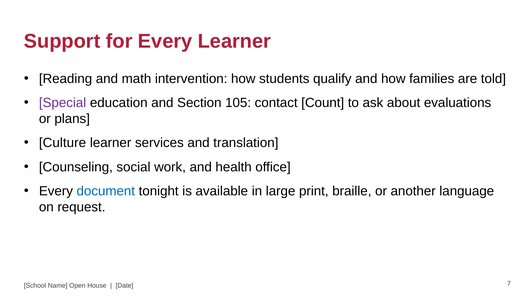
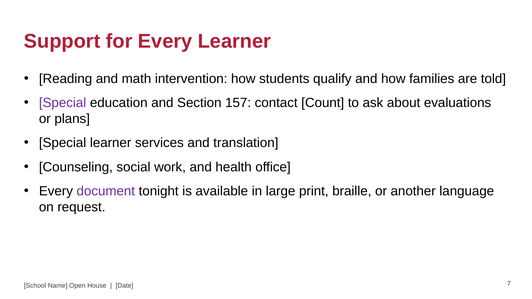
105: 105 -> 157
Culture at (63, 143): Culture -> Special
document colour: blue -> purple
